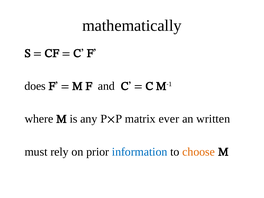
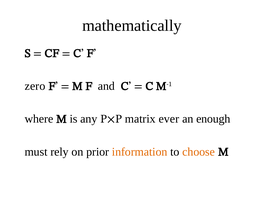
does: does -> zero
written: written -> enough
information colour: blue -> orange
